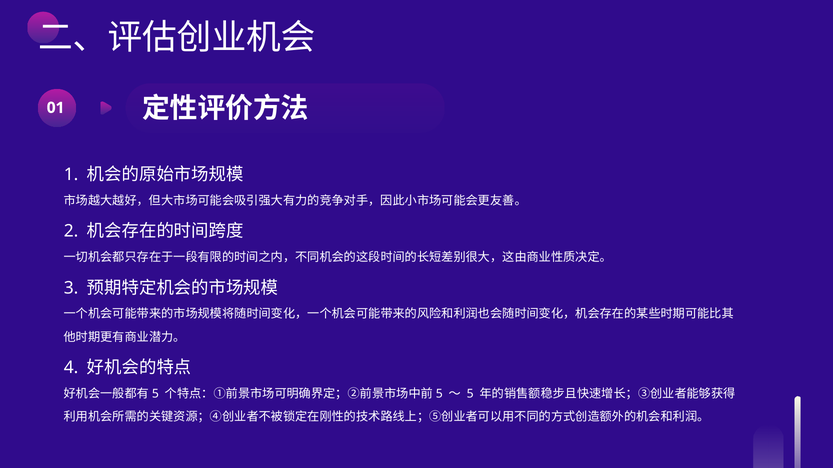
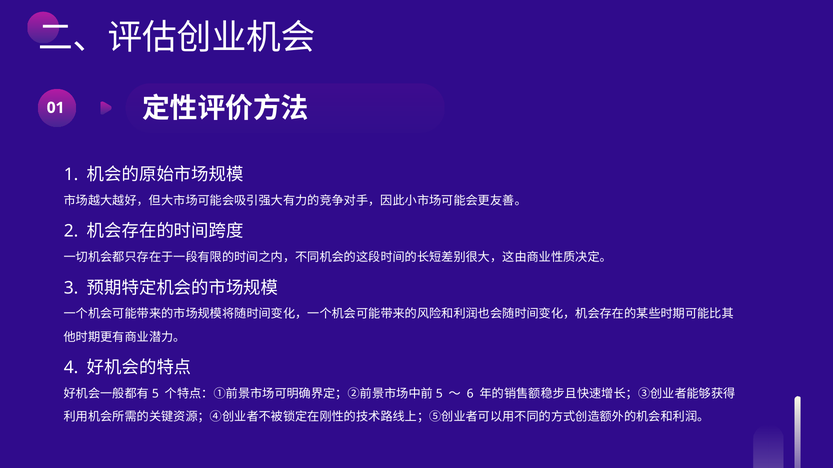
5: 5 -> 6
